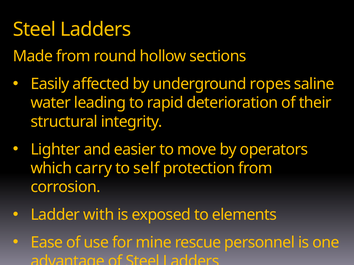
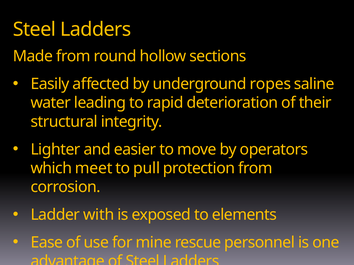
carry: carry -> meet
self: self -> pull
